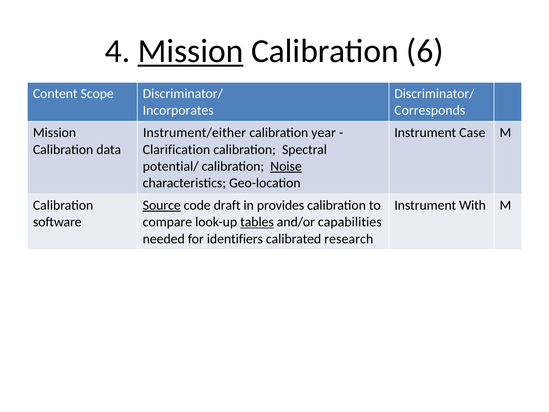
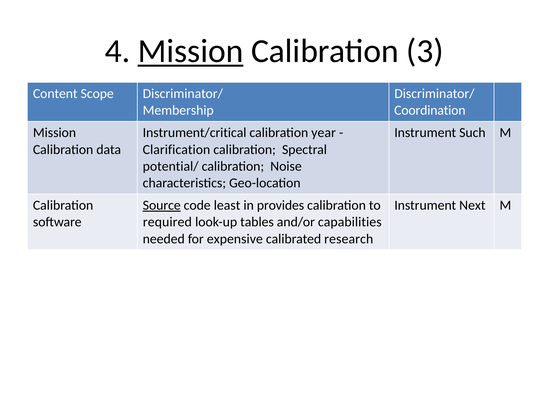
6: 6 -> 3
Incorporates: Incorporates -> Membership
Corresponds: Corresponds -> Coordination
Instrument/either: Instrument/either -> Instrument/critical
Case: Case -> Such
Noise underline: present -> none
draft: draft -> least
With: With -> Next
compare: compare -> required
tables underline: present -> none
identifiers: identifiers -> expensive
